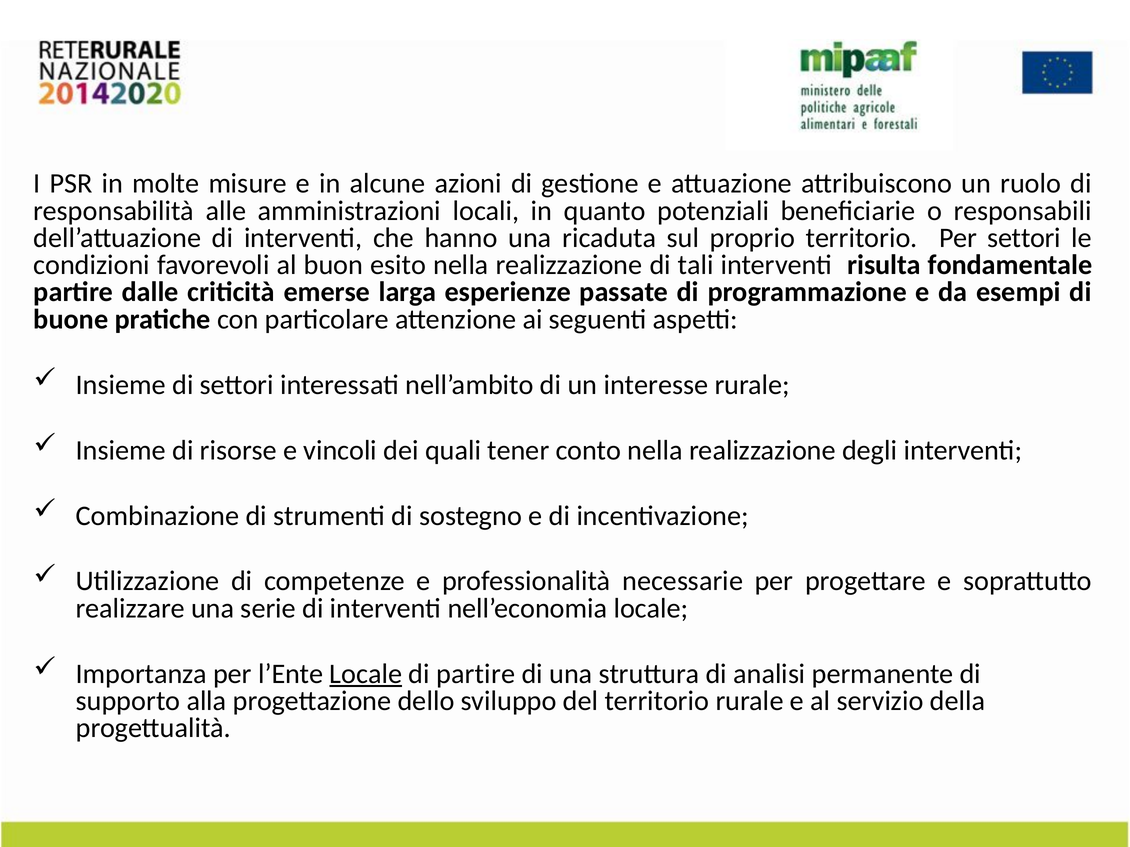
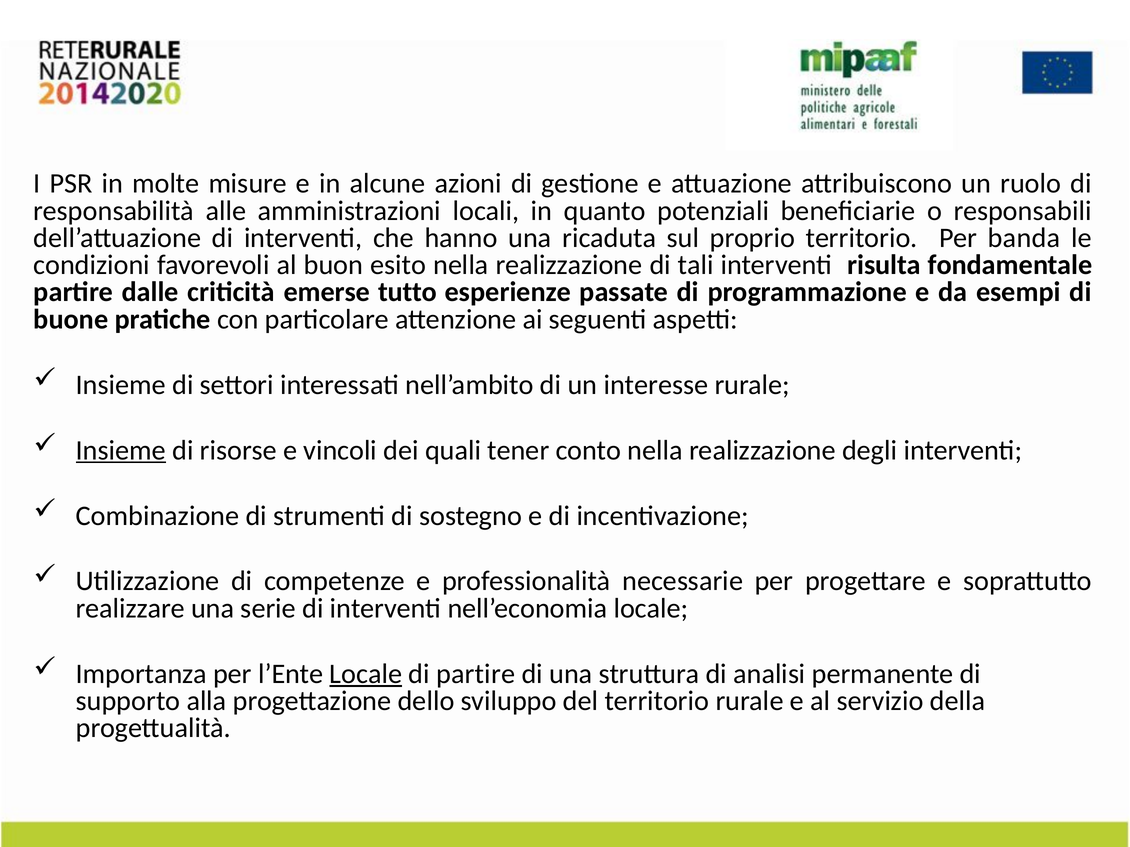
Per settori: settori -> banda
larga: larga -> tutto
Insieme at (121, 450) underline: none -> present
